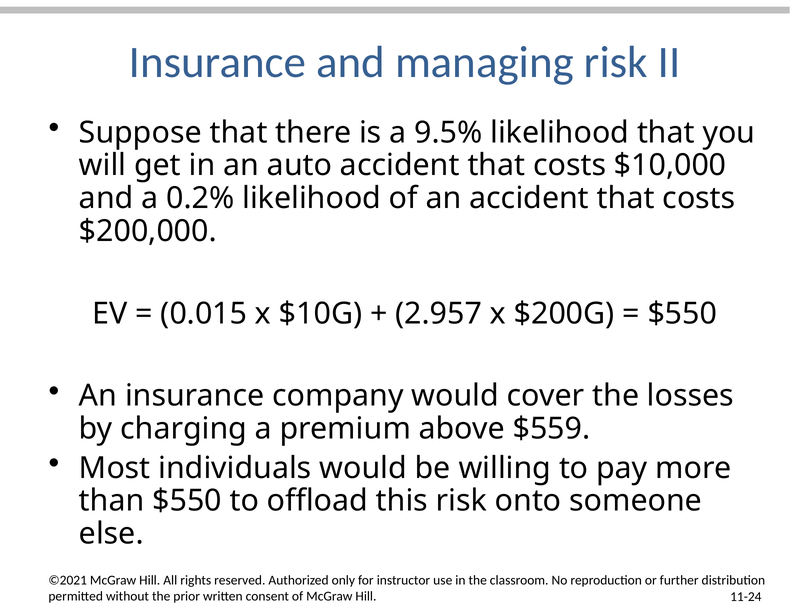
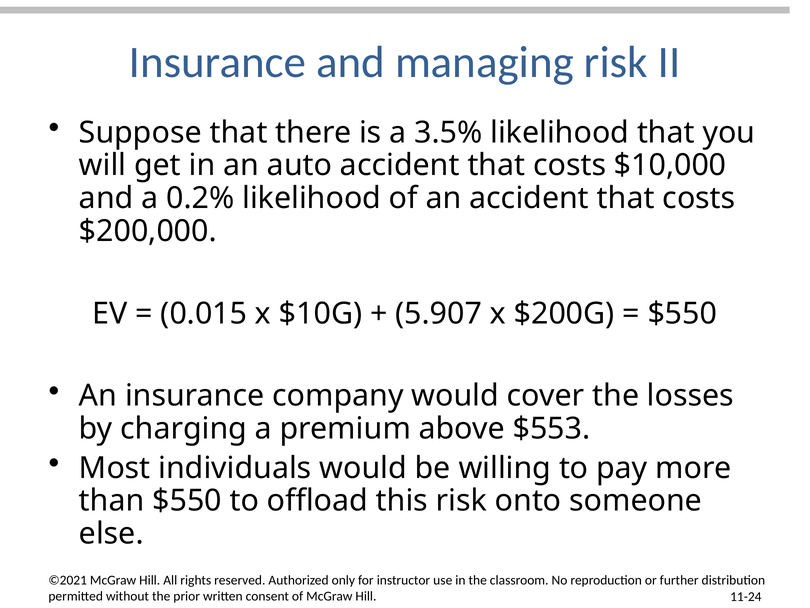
9.5%: 9.5% -> 3.5%
2.957: 2.957 -> 5.907
$559: $559 -> $553
